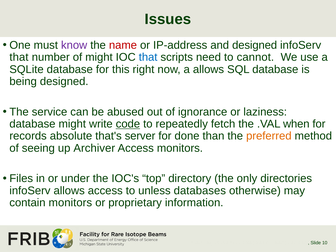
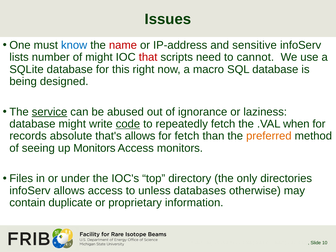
know colour: purple -> blue
and designed: designed -> sensitive
that at (19, 57): that -> lists
that at (148, 57) colour: blue -> red
a allows: allows -> macro
service underline: none -> present
that's server: server -> allows
for done: done -> fetch
up Archiver: Archiver -> Monitors
contain monitors: monitors -> duplicate
